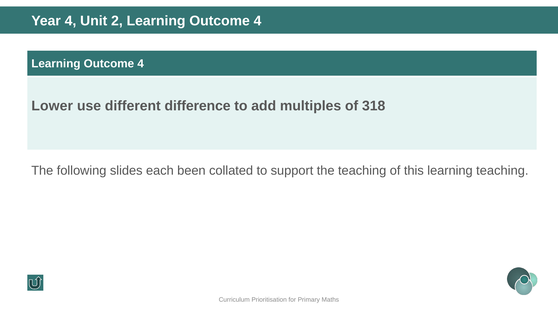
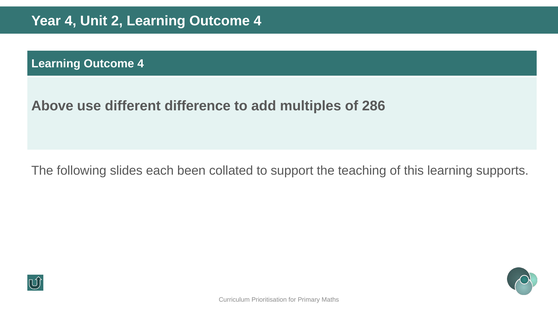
Lower: Lower -> Above
318: 318 -> 286
learning teaching: teaching -> supports
